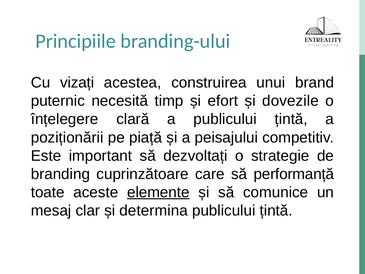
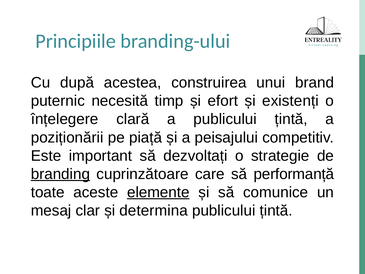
vizați: vizați -> după
dovezile: dovezile -> existenți
branding underline: none -> present
